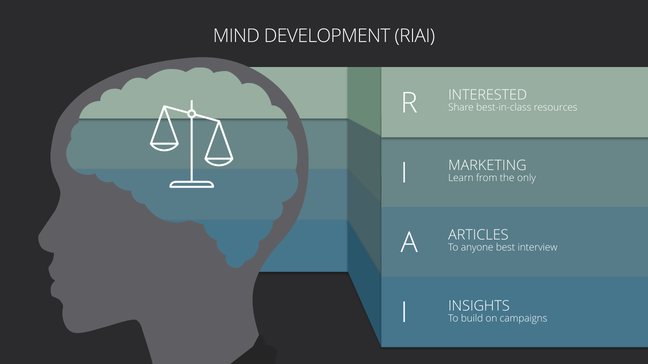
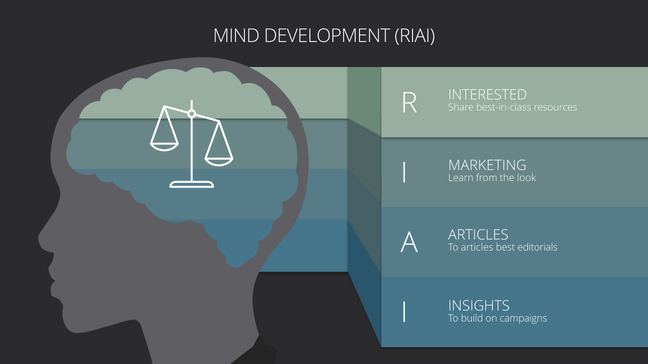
only: only -> look
To anyone: anyone -> articles
interview: interview -> editorials
